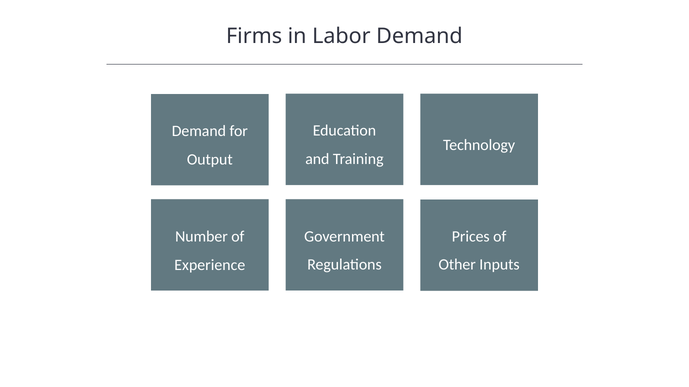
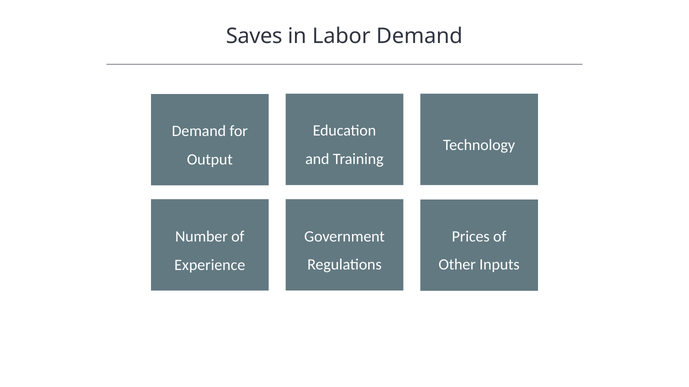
Firms: Firms -> Saves
